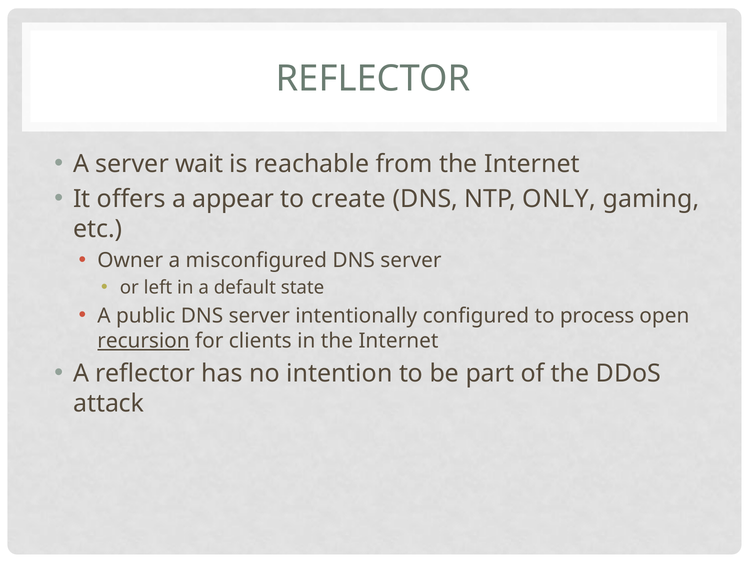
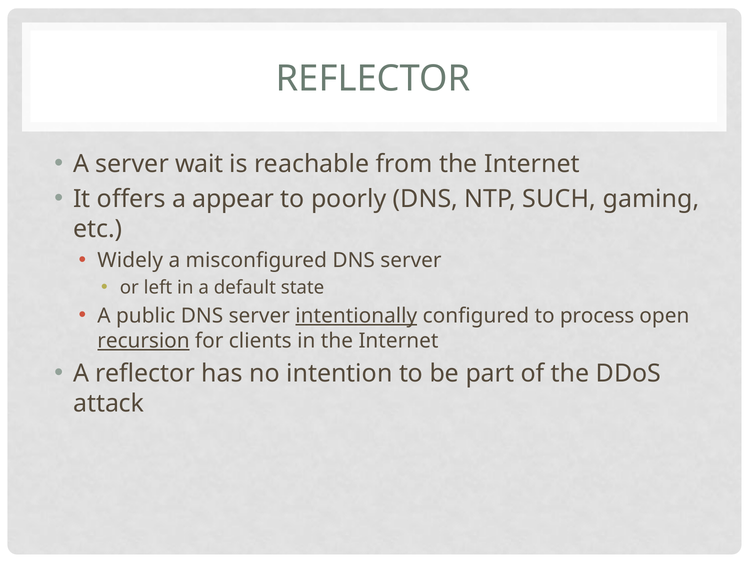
create: create -> poorly
ONLY: ONLY -> SUCH
Owner: Owner -> Widely
intentionally underline: none -> present
